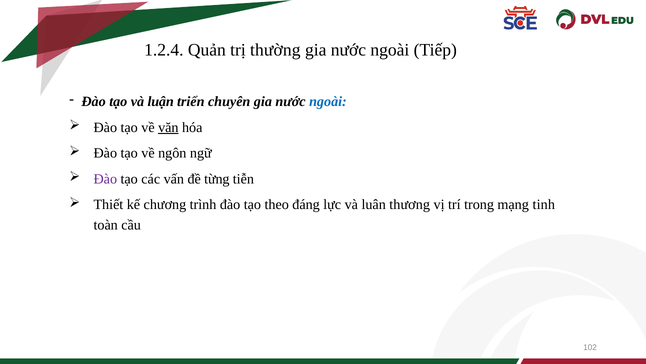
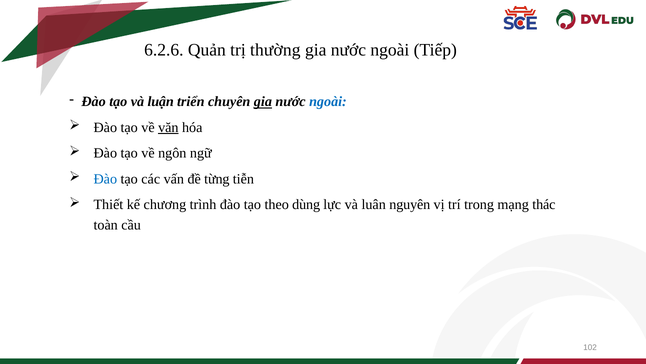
1.2.4: 1.2.4 -> 6.2.6
gia at (263, 102) underline: none -> present
Đào at (105, 179) colour: purple -> blue
đáng: đáng -> dùng
thương: thương -> nguyên
tinh: tinh -> thác
